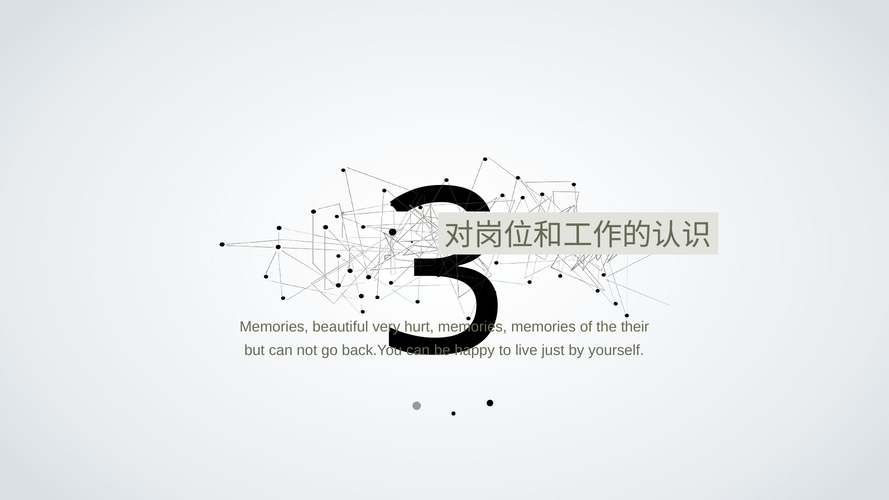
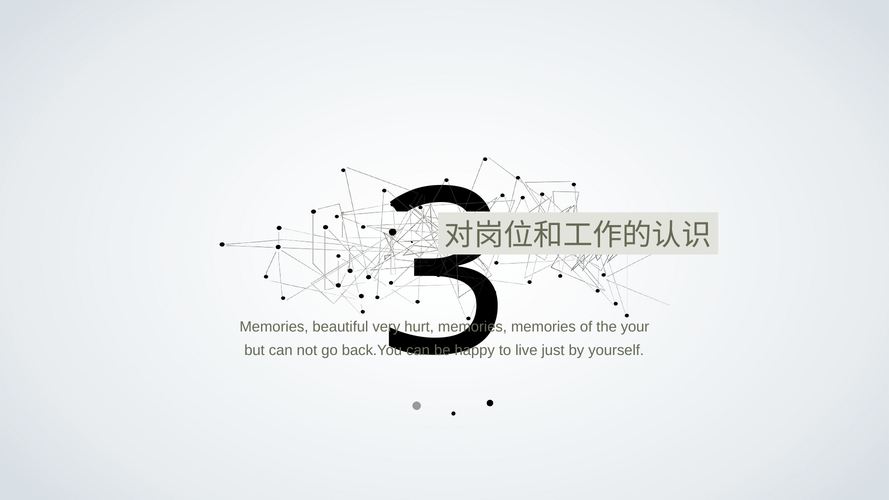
their: their -> your
